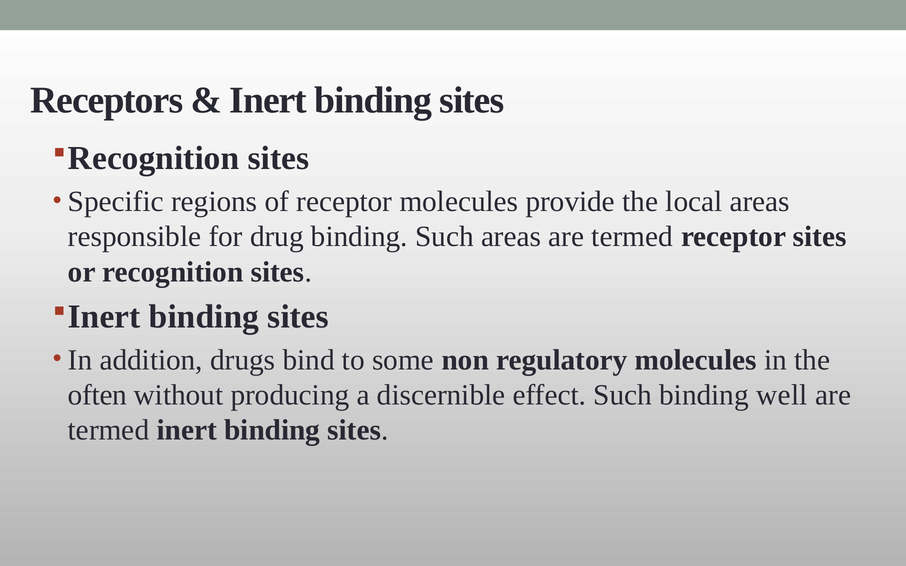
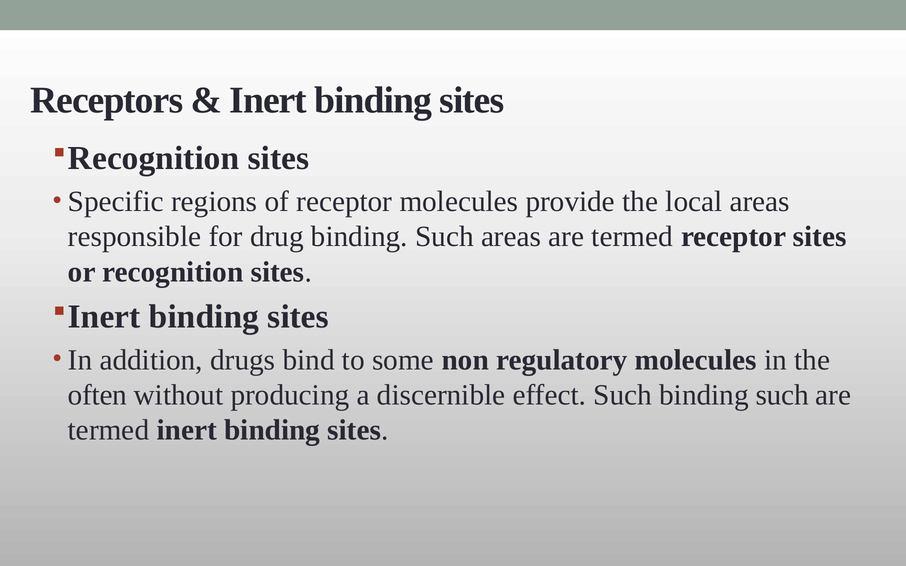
Such binding well: well -> such
